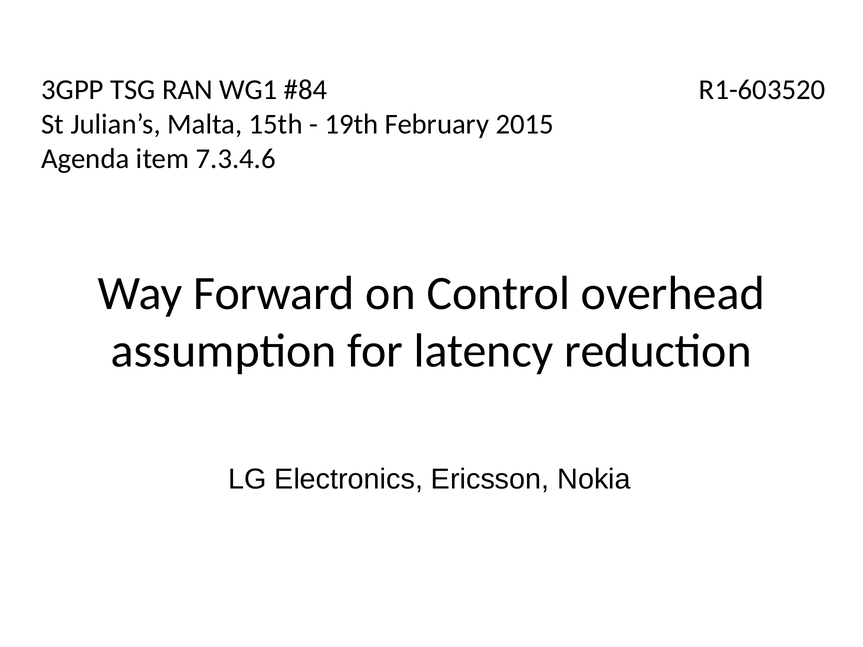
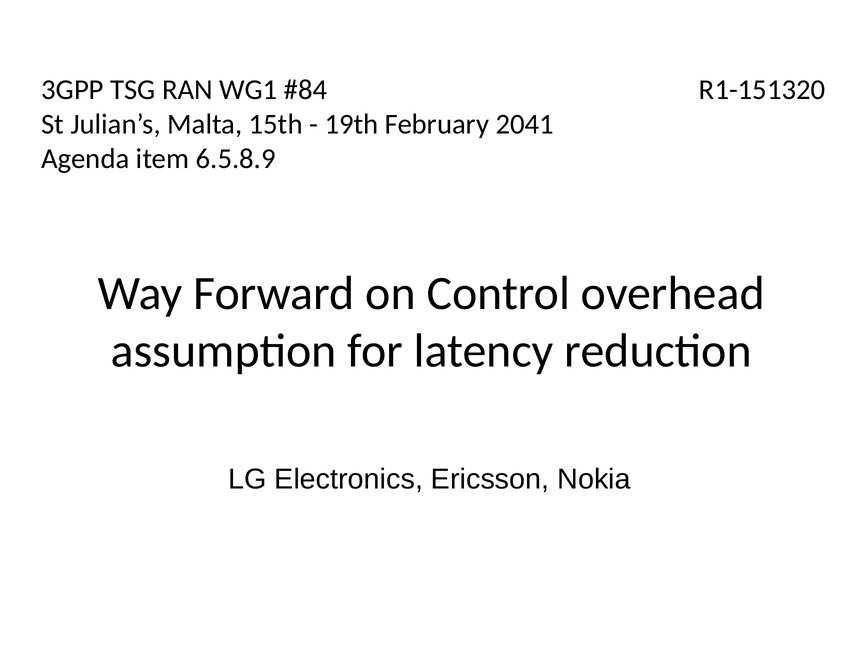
R1-603520: R1-603520 -> R1-151320
2015: 2015 -> 2041
7.3.4.6: 7.3.4.6 -> 6.5.8.9
